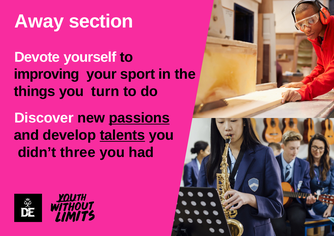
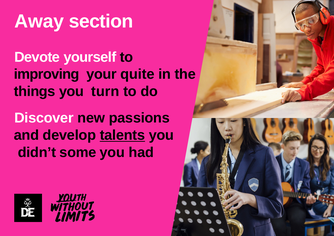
sport: sport -> quite
passions underline: present -> none
three: three -> some
